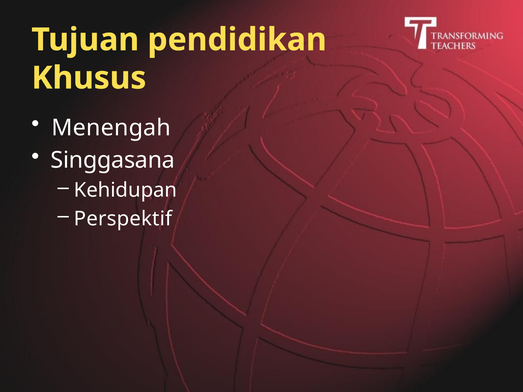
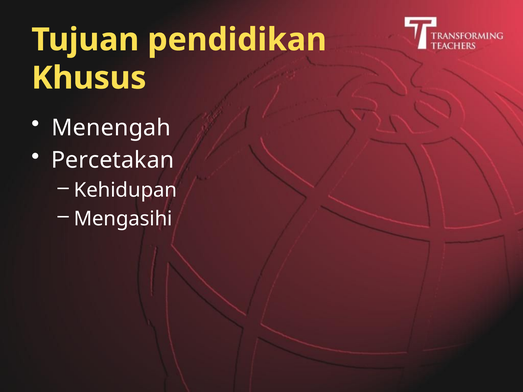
Singgasana: Singgasana -> Percetakan
Perspektif: Perspektif -> Mengasihi
